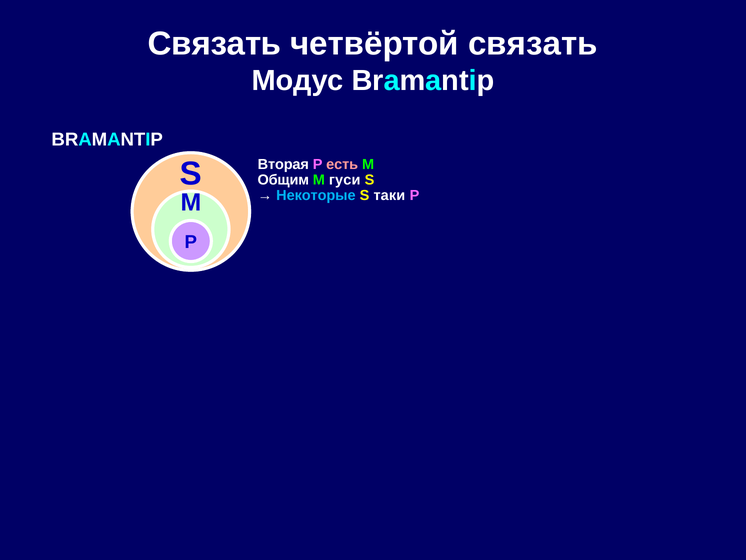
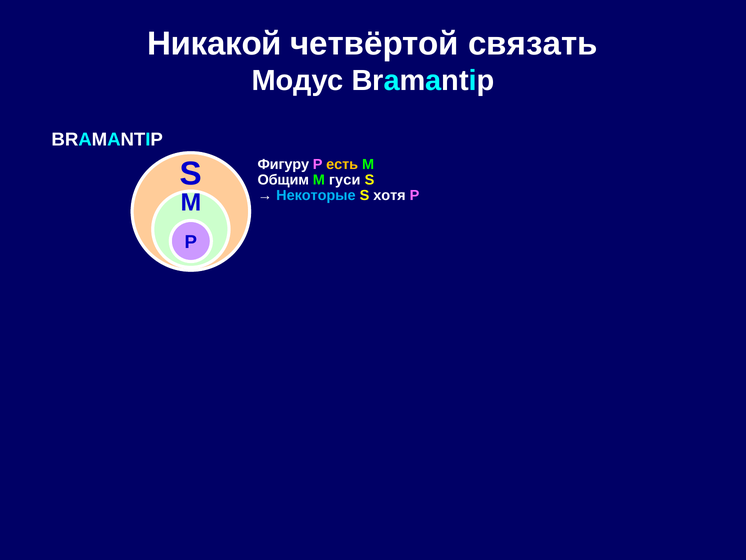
Связать at (215, 44): Связать -> Никакой
Вторая: Вторая -> Фигуру
есть colour: pink -> yellow
таки: таки -> хотя
